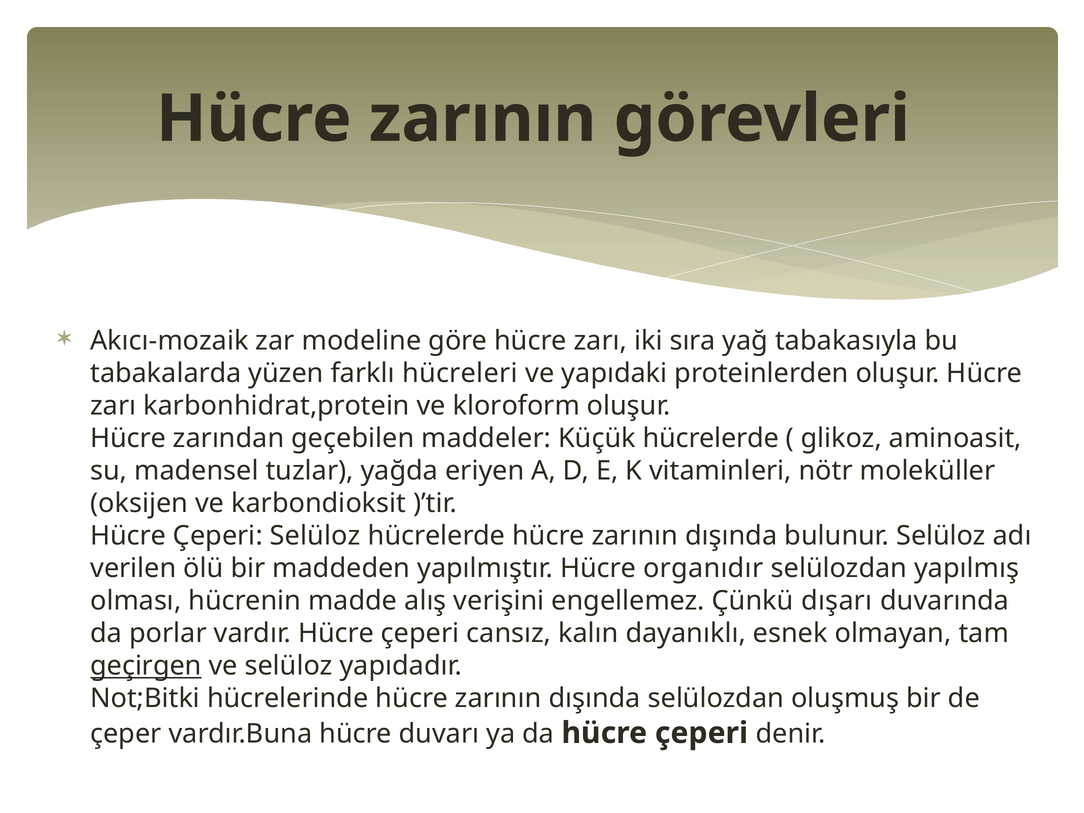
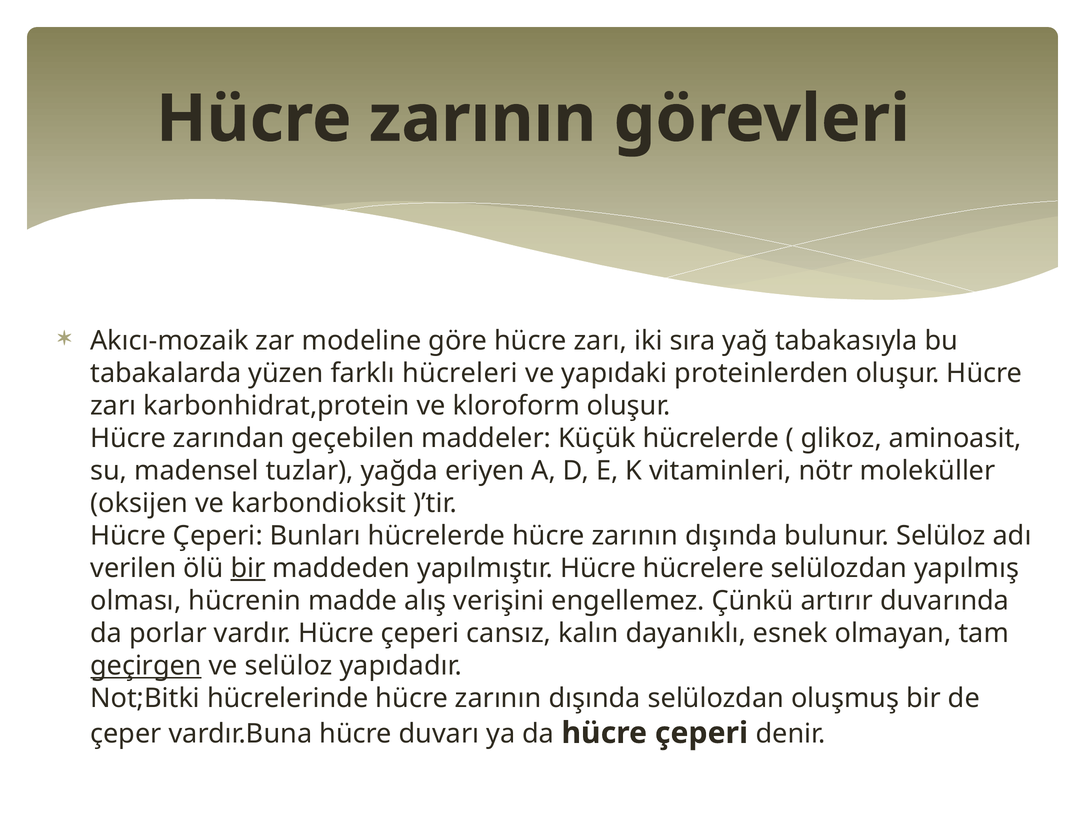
Çeperi Selüloz: Selüloz -> Bunları
bir at (248, 568) underline: none -> present
organıdır: organıdır -> hücrelere
dışarı: dışarı -> artırır
